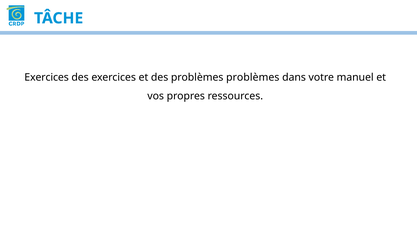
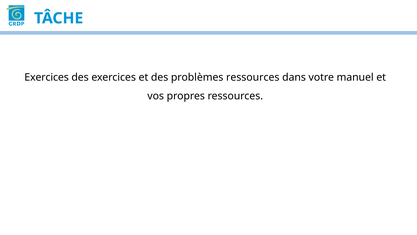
problèmes problèmes: problèmes -> ressources
